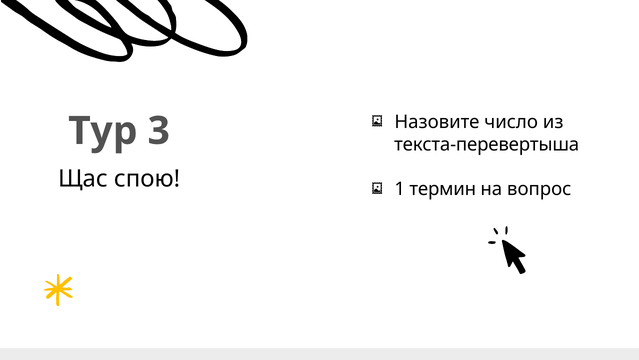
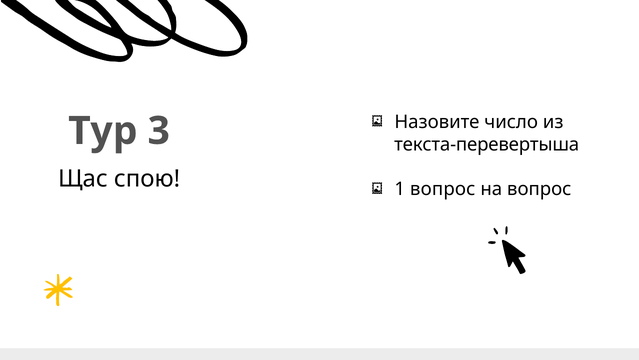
1 термин: термин -> вопрос
